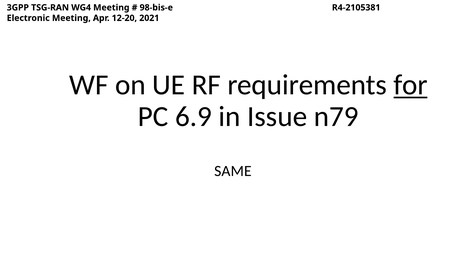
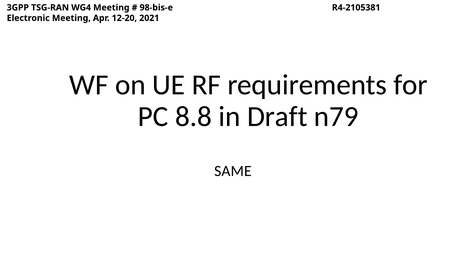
for underline: present -> none
6.9: 6.9 -> 8.8
Issue: Issue -> Draft
